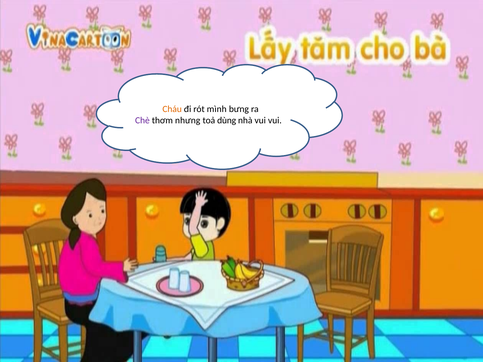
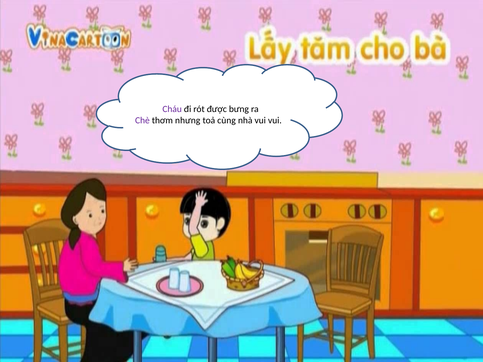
Cháu colour: orange -> purple
mình: mình -> được
dùng: dùng -> cùng
